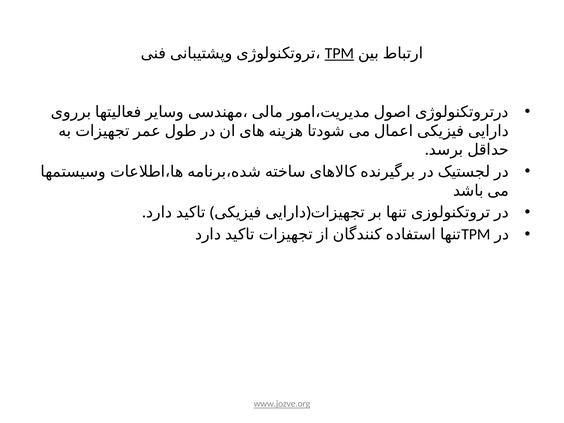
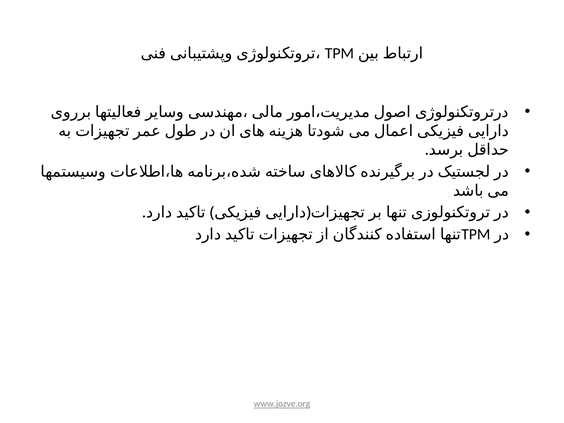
TPM at (339, 53) underline: present -> none
